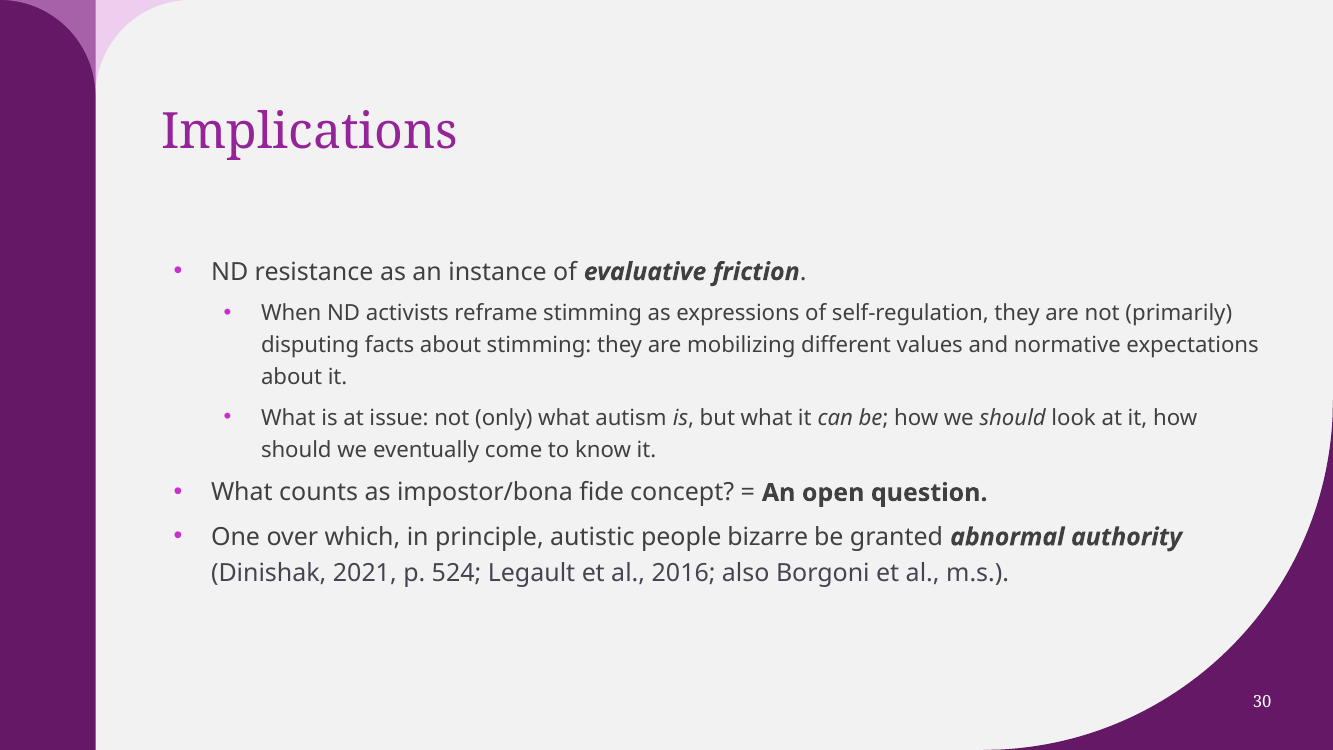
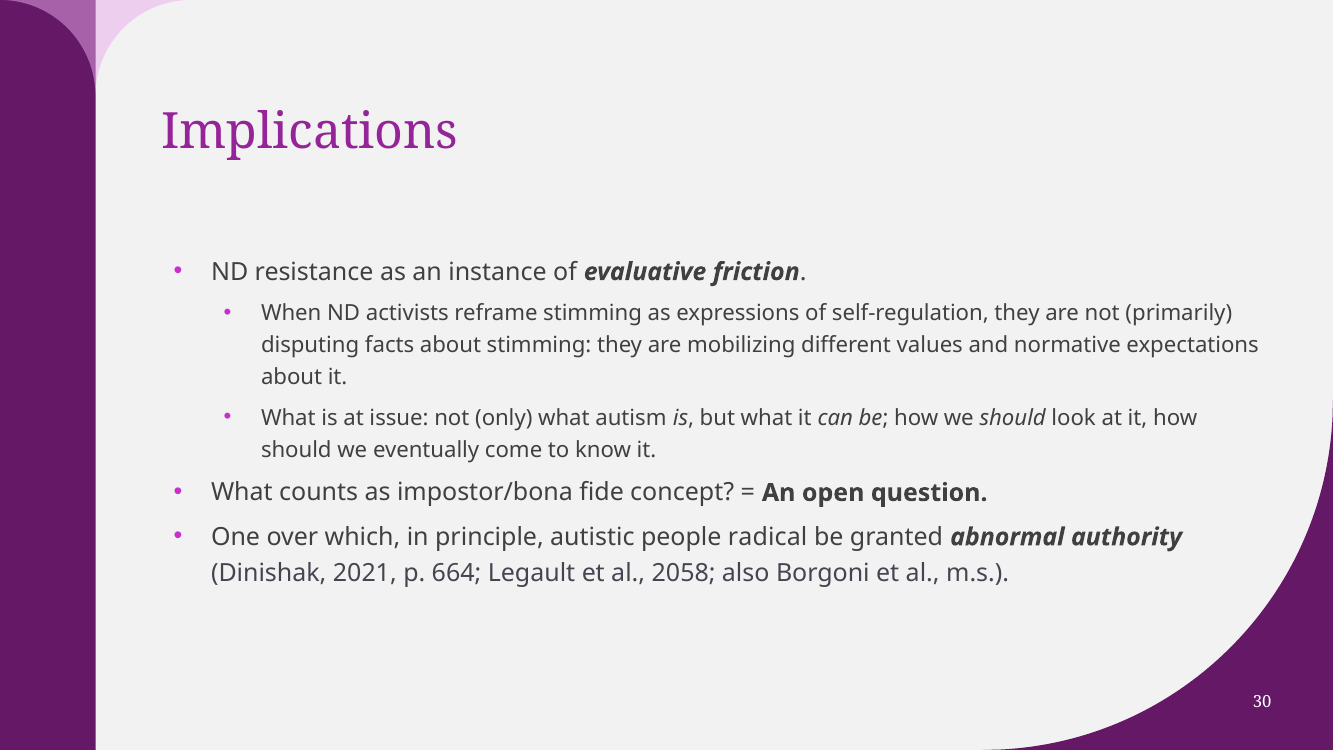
bizarre: bizarre -> radical
524: 524 -> 664
2016: 2016 -> 2058
